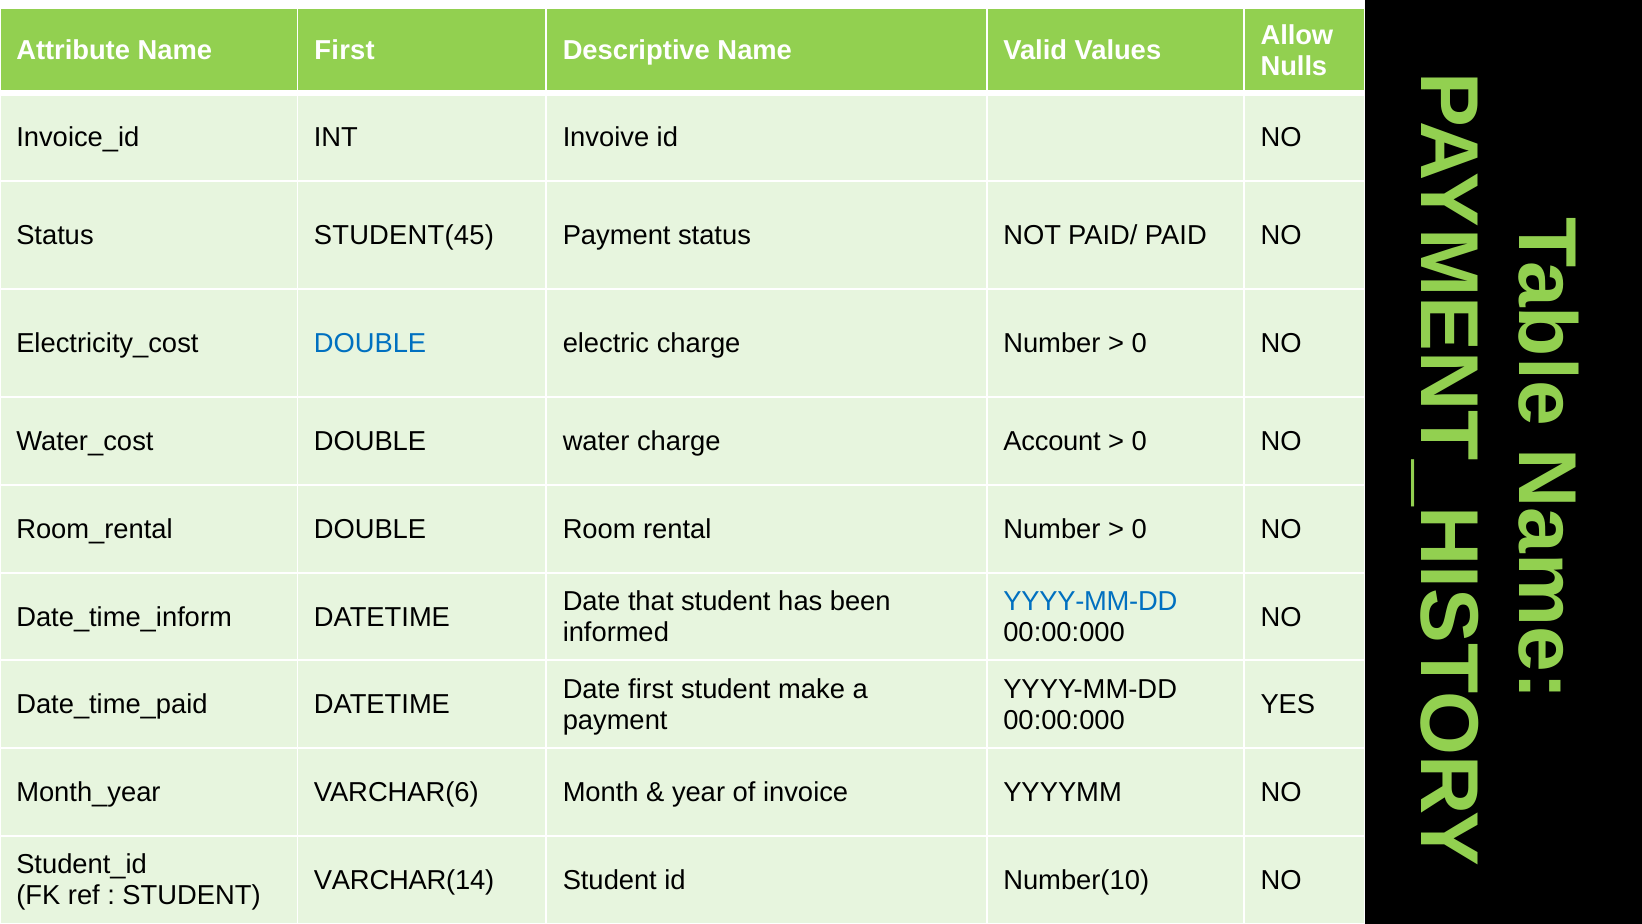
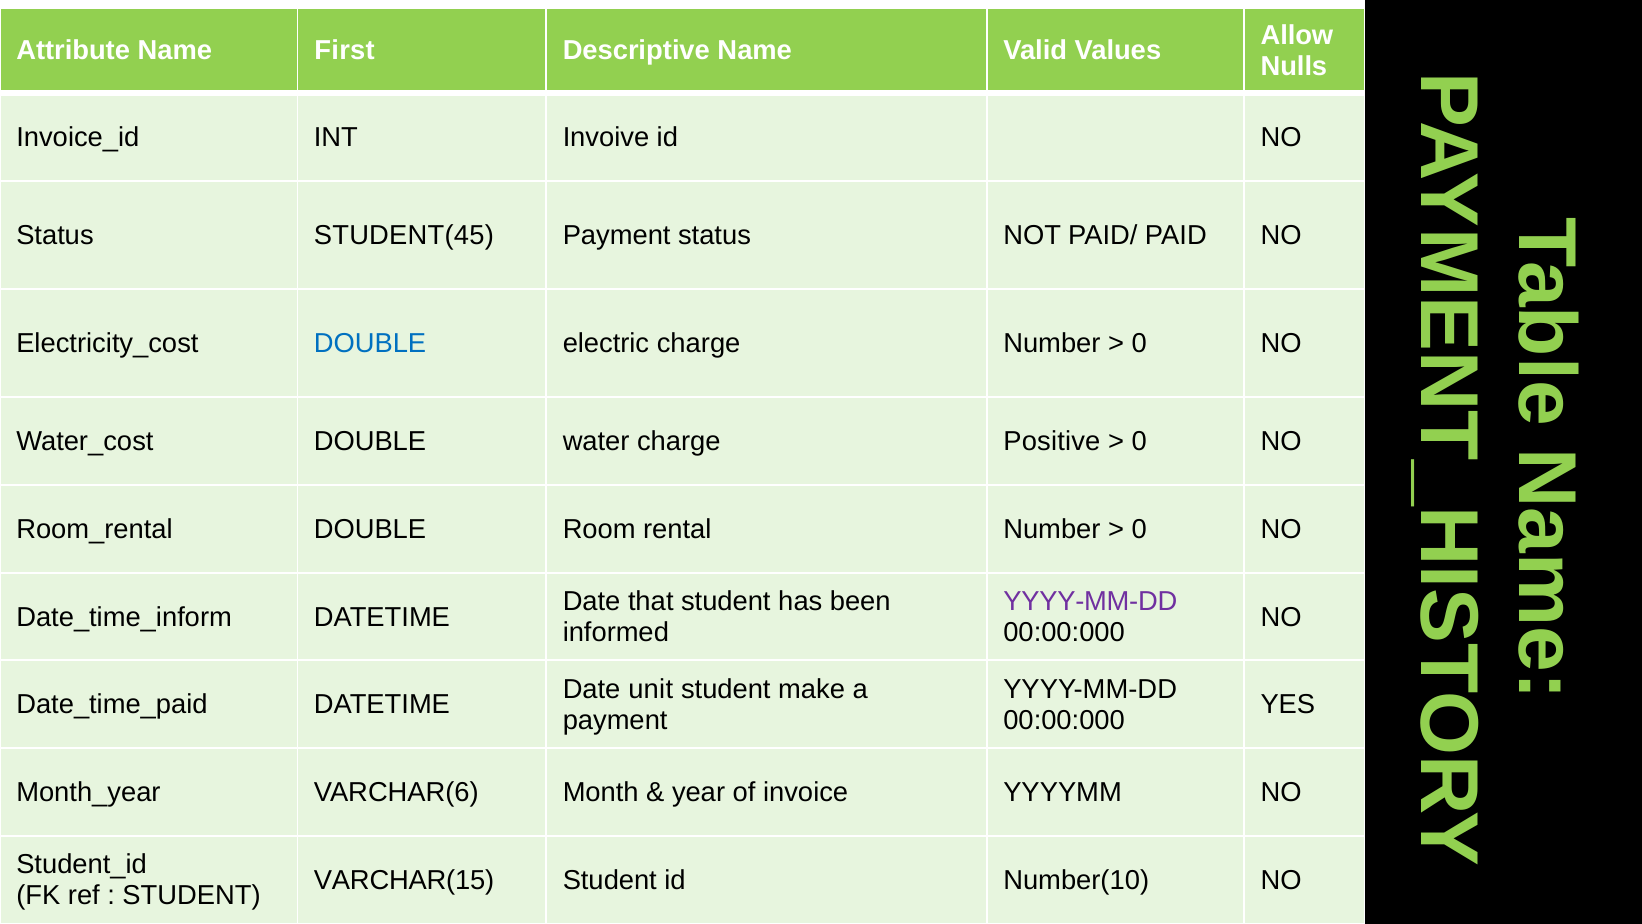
Account: Account -> Positive
YYYY-MM-DD at (1090, 601) colour: blue -> purple
Date first: first -> unit
VARCHAR(14: VARCHAR(14 -> VARCHAR(15
